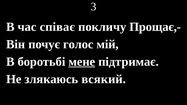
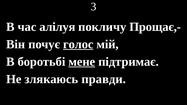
співає: співає -> алілуя
голос underline: none -> present
всякий: всякий -> правди
